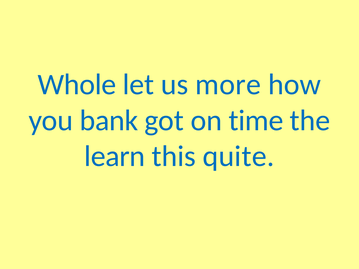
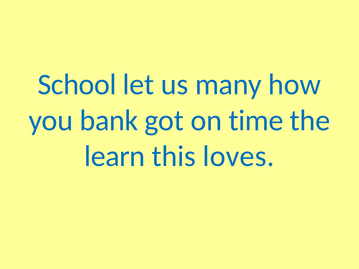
Whole: Whole -> School
more: more -> many
quite: quite -> loves
